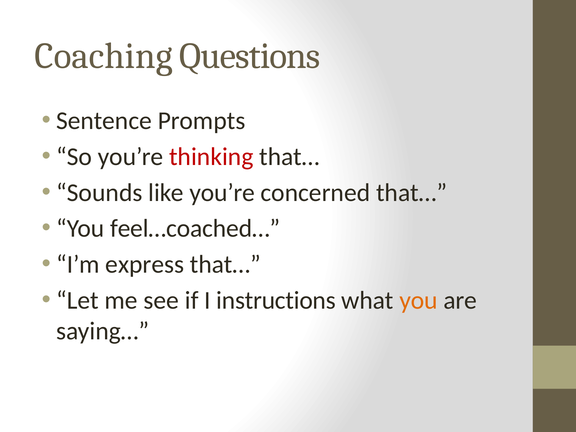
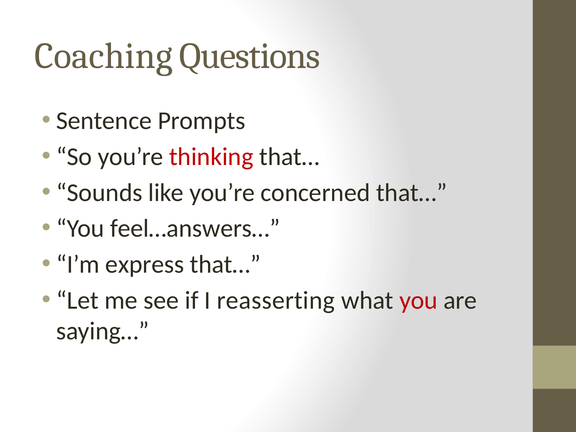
feel…coached…: feel…coached… -> feel…answers…
instructions: instructions -> reasserting
you at (418, 300) colour: orange -> red
